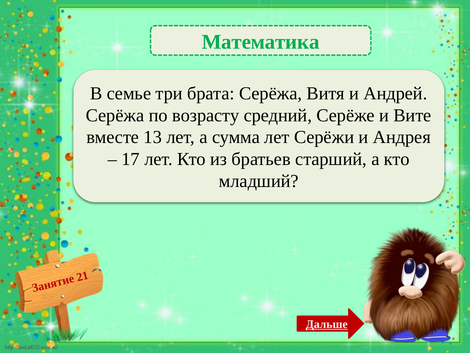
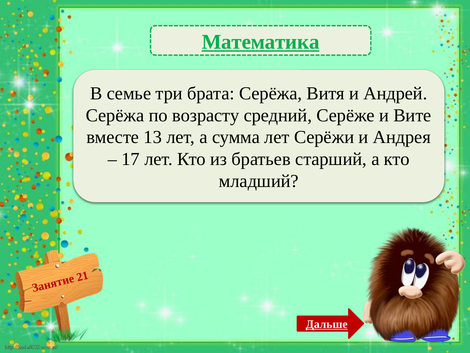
Математика underline: none -> present
